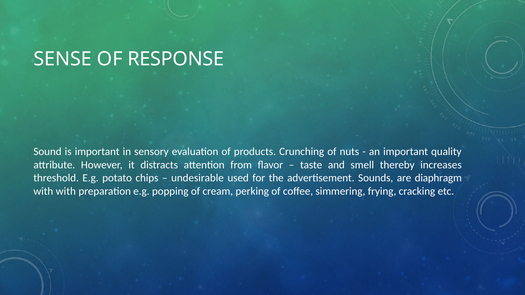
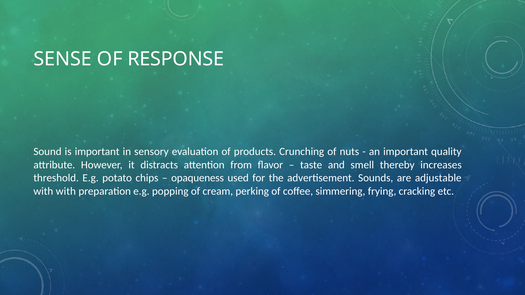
undesirable: undesirable -> opaqueness
diaphragm: diaphragm -> adjustable
